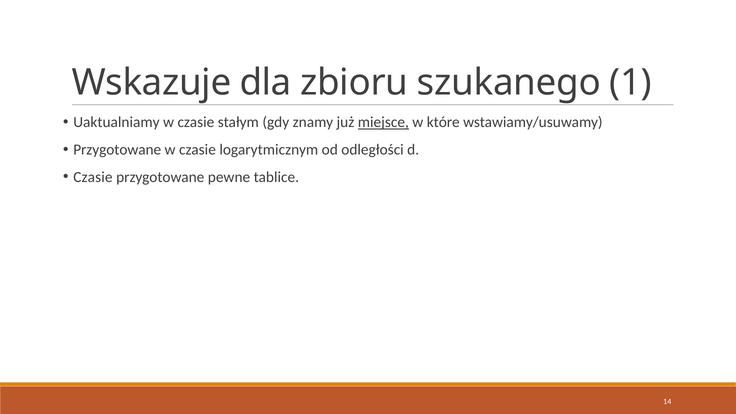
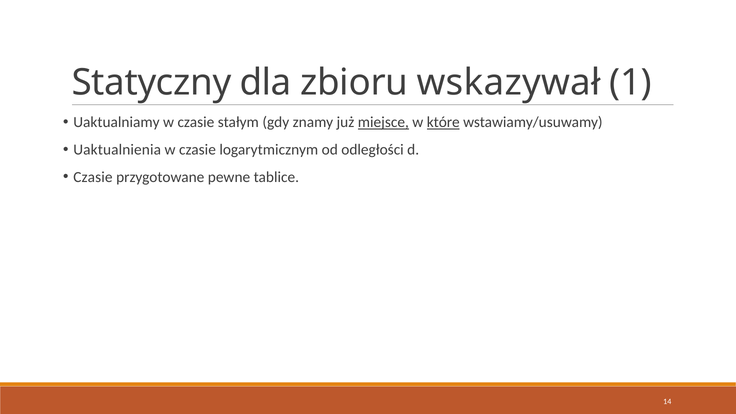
Wskazuje: Wskazuje -> Statyczny
szukanego: szukanego -> wskazywał
które underline: none -> present
Przygotowane at (117, 150): Przygotowane -> Uaktualnienia
